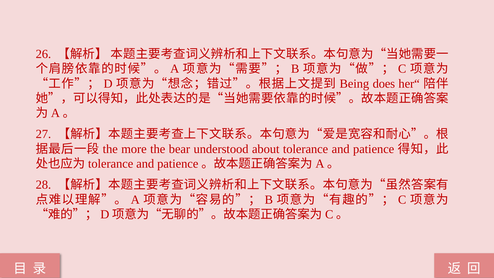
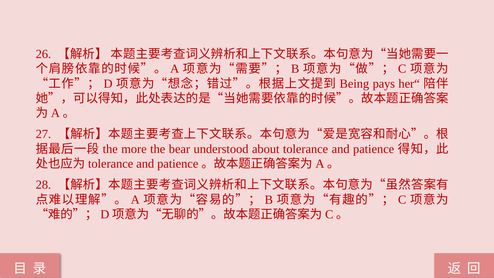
does: does -> pays
